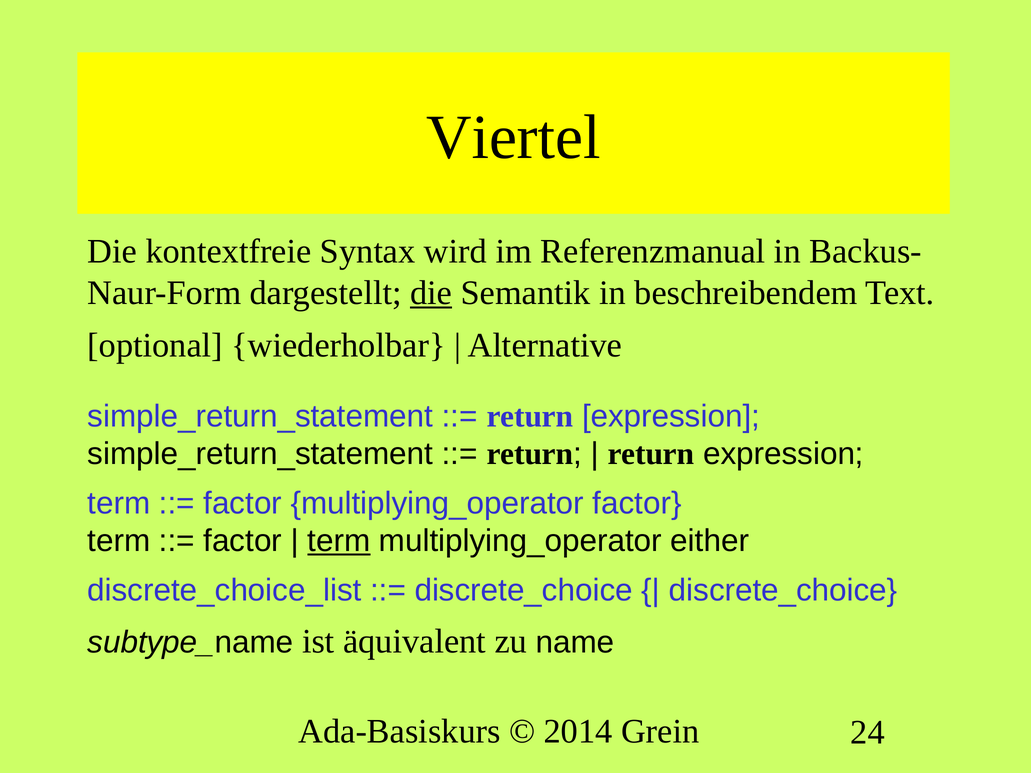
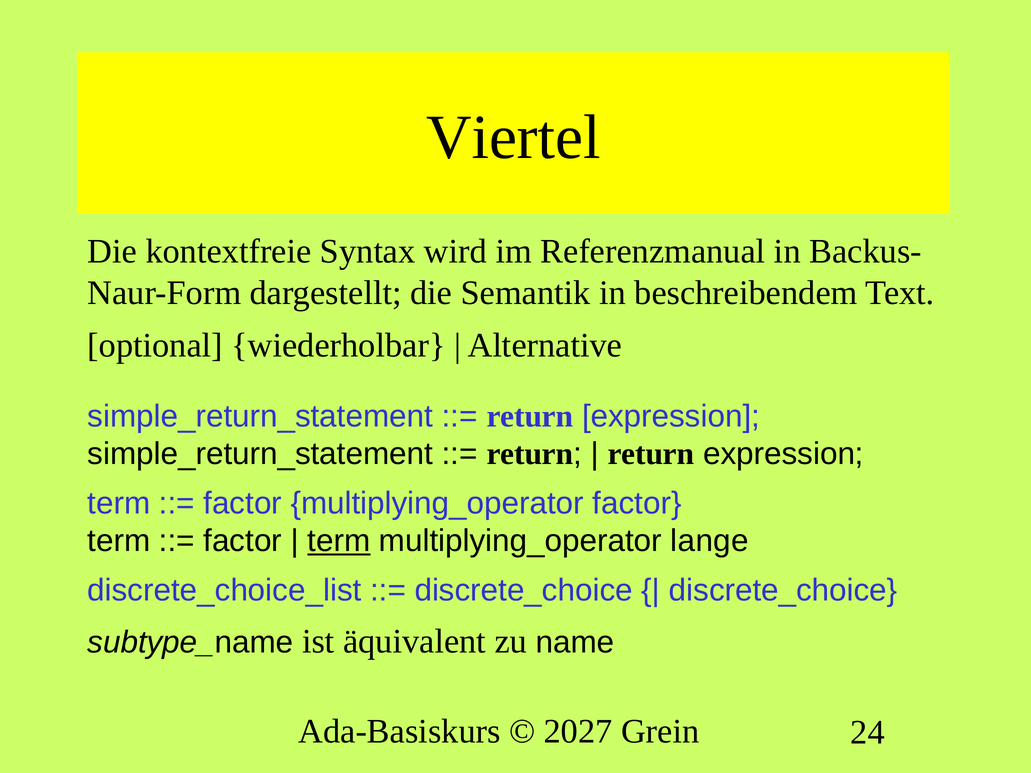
die at (431, 293) underline: present -> none
either: either -> lange
2014: 2014 -> 2027
